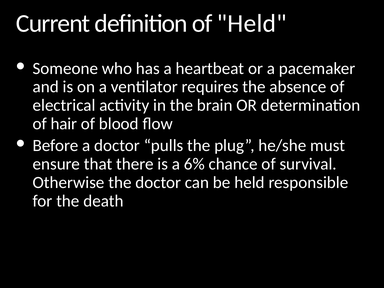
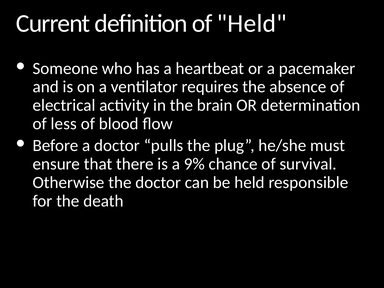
hair: hair -> less
6%: 6% -> 9%
